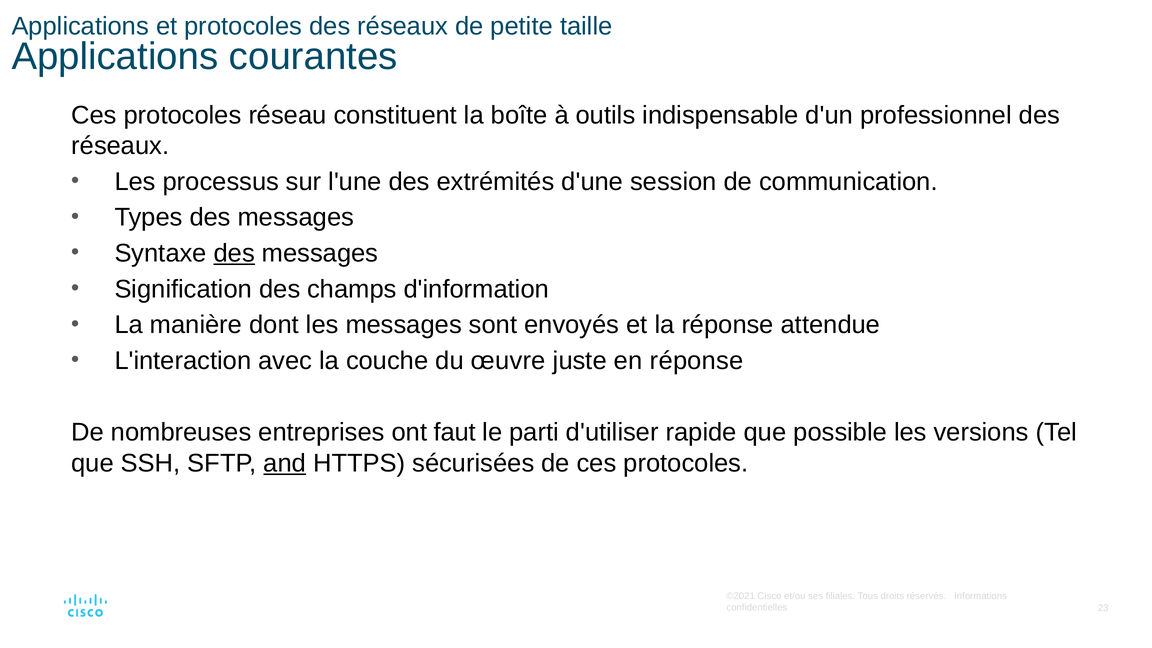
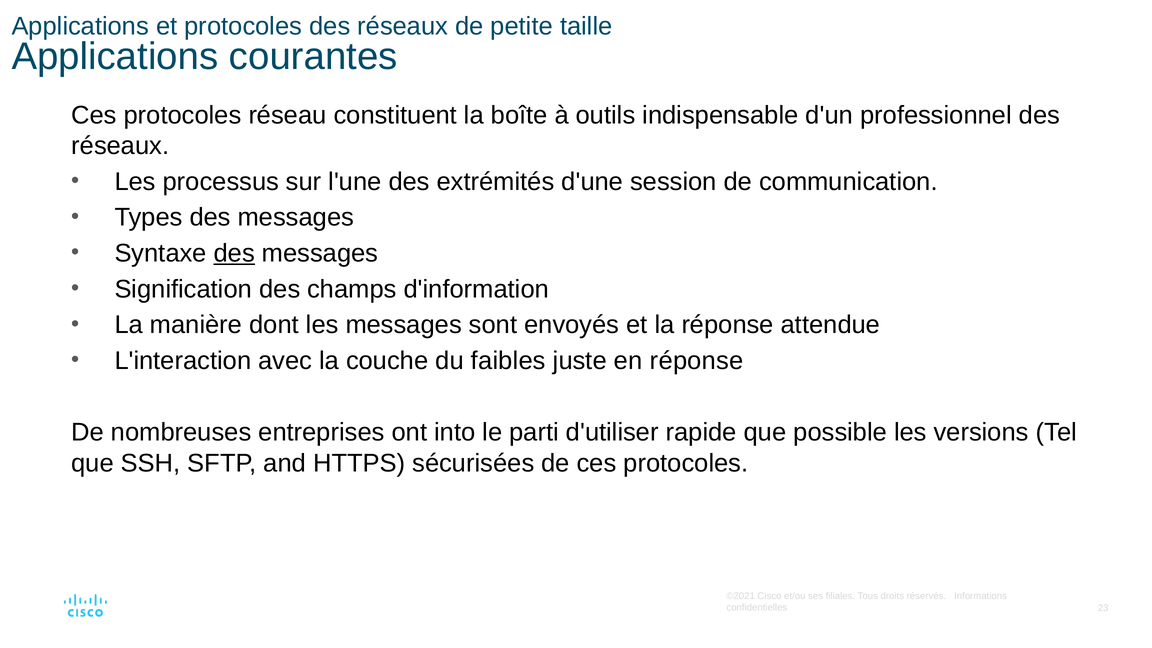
œuvre: œuvre -> faibles
faut: faut -> into
and underline: present -> none
